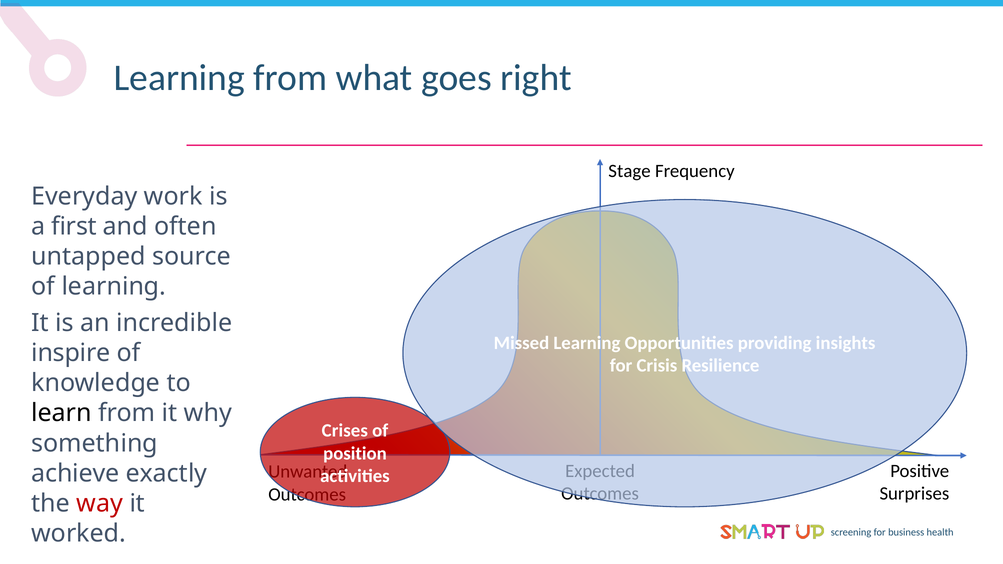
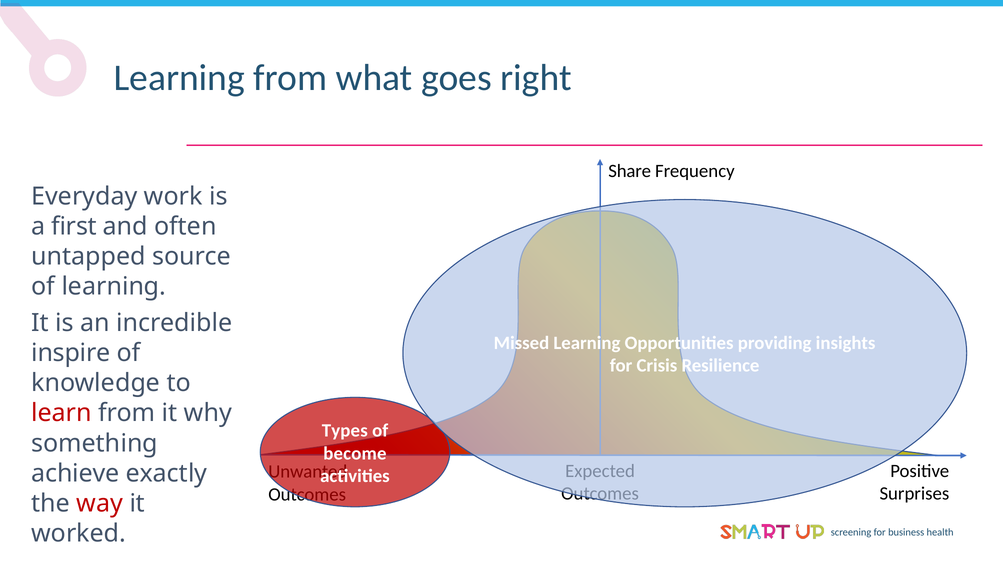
Stage: Stage -> Share
learn colour: black -> red
Crises: Crises -> Types
position: position -> become
